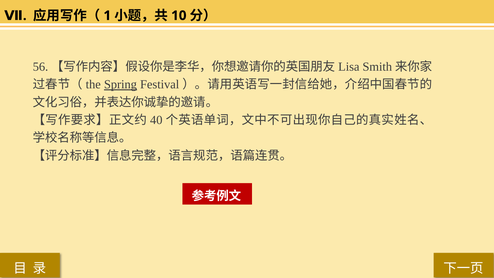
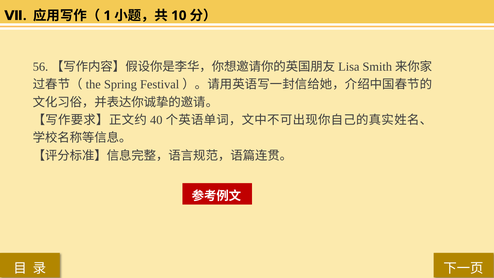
Spring underline: present -> none
